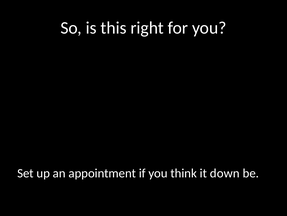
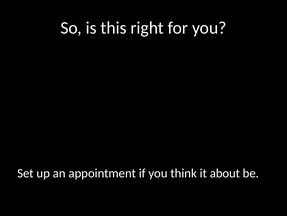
down: down -> about
